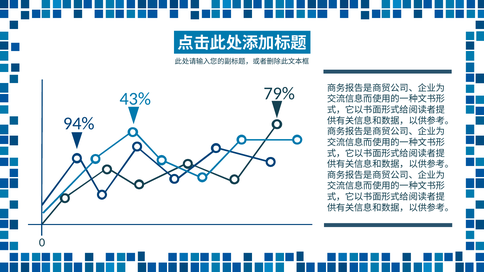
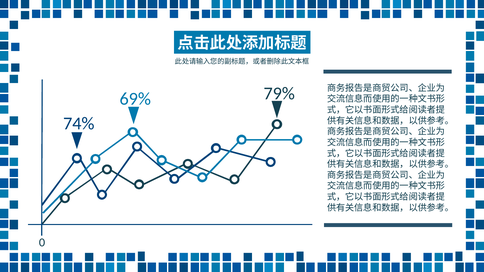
43%: 43% -> 69%
94%: 94% -> 74%
